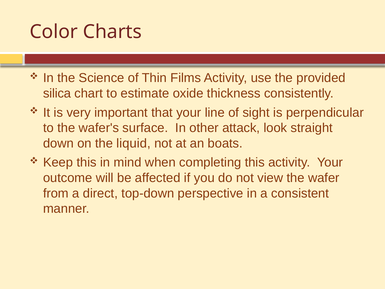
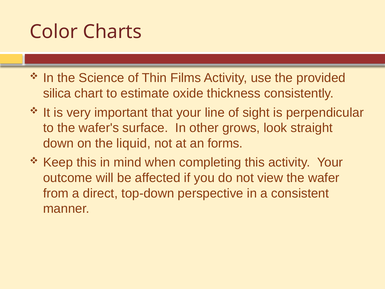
attack: attack -> grows
boats: boats -> forms
